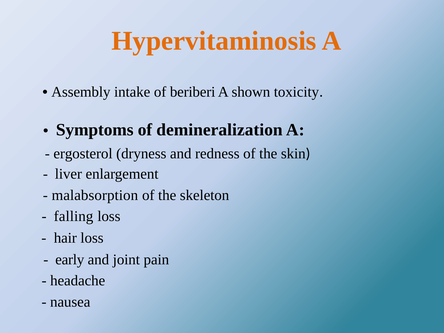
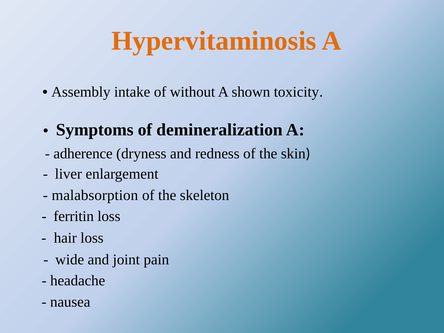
beriberi: beriberi -> without
ergosterol: ergosterol -> adherence
falling: falling -> ferritin
early: early -> wide
